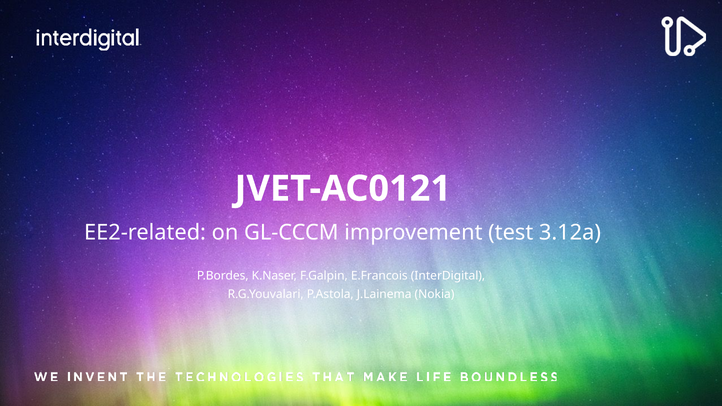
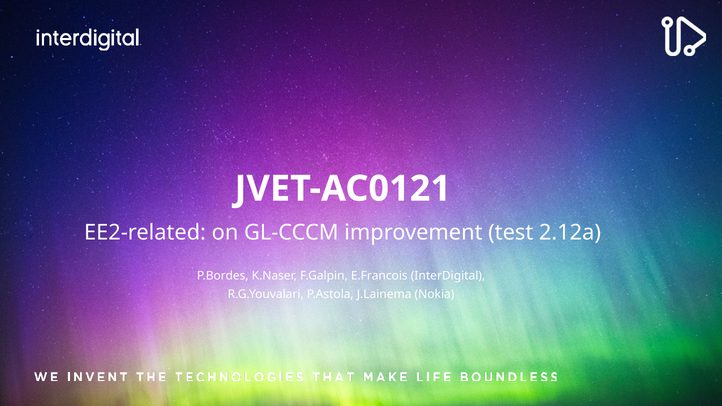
3.12a: 3.12a -> 2.12a
